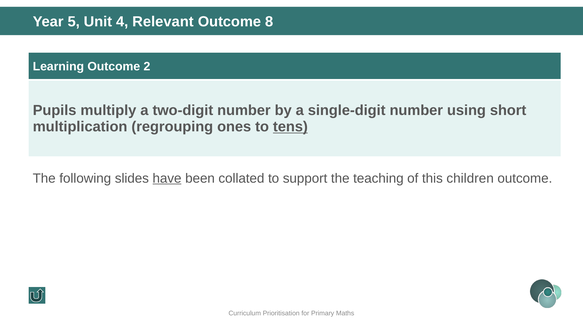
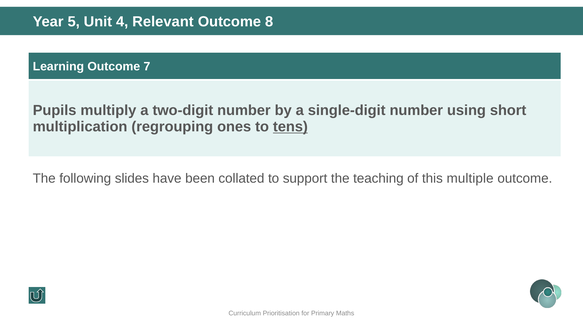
2: 2 -> 7
have underline: present -> none
children: children -> multiple
